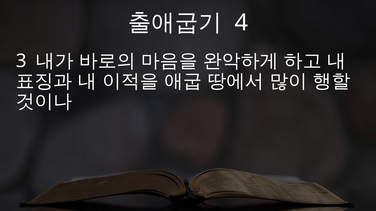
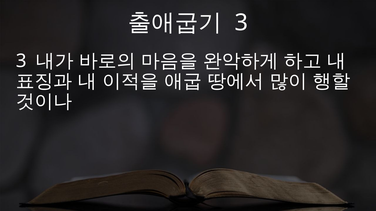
4 at (241, 23): 4 -> 3
